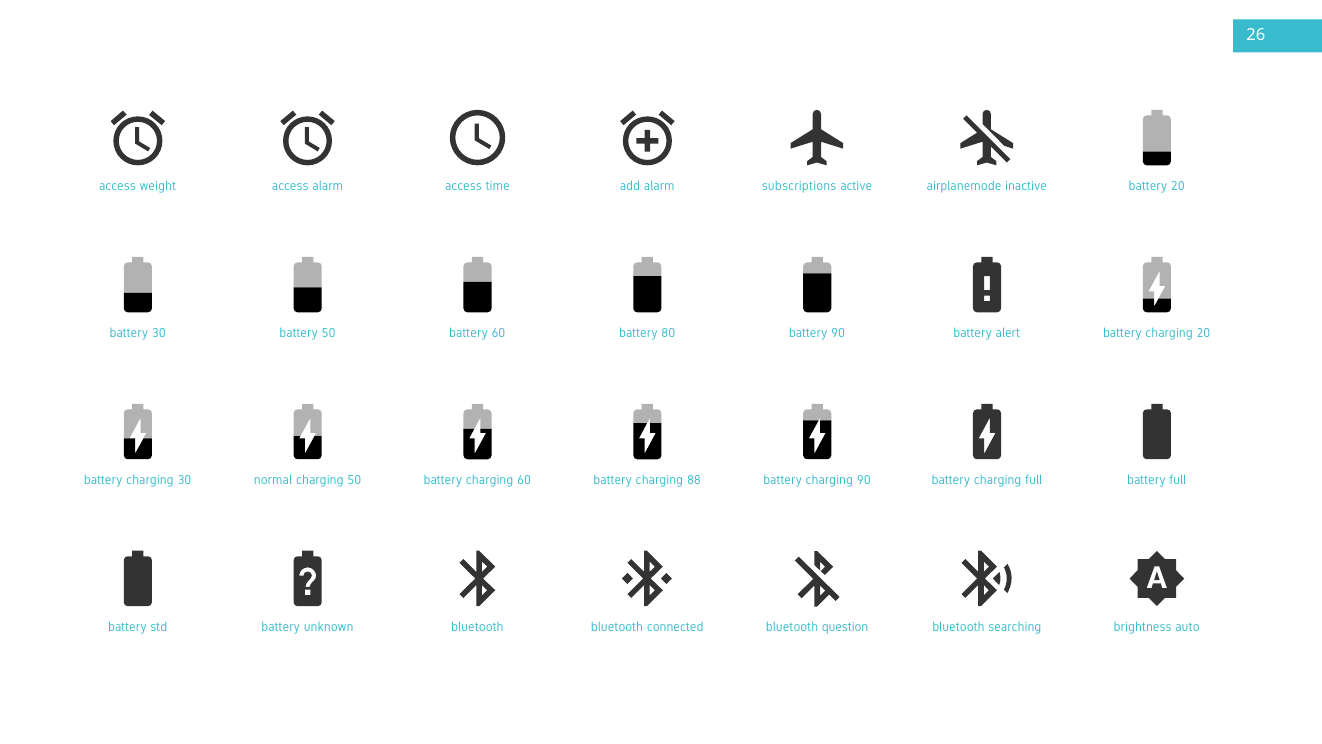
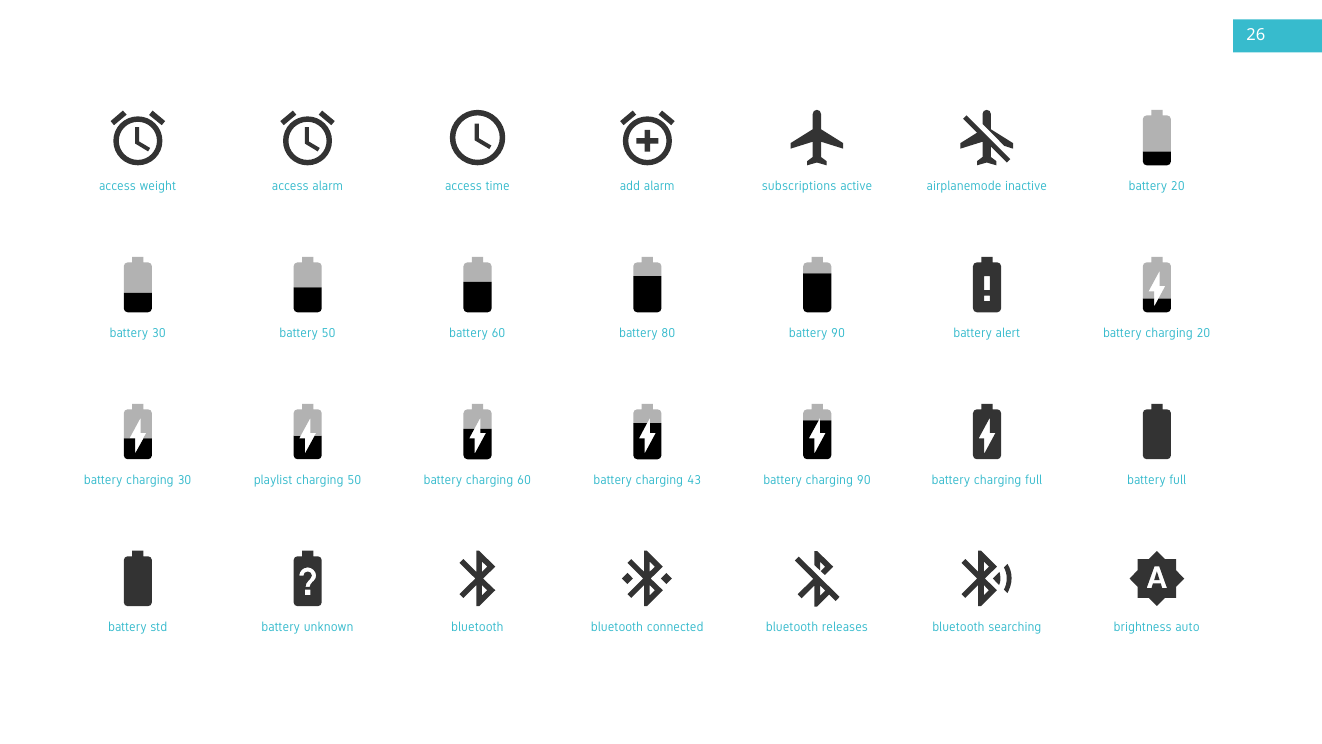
normal: normal -> playlist
88: 88 -> 43
question: question -> releases
